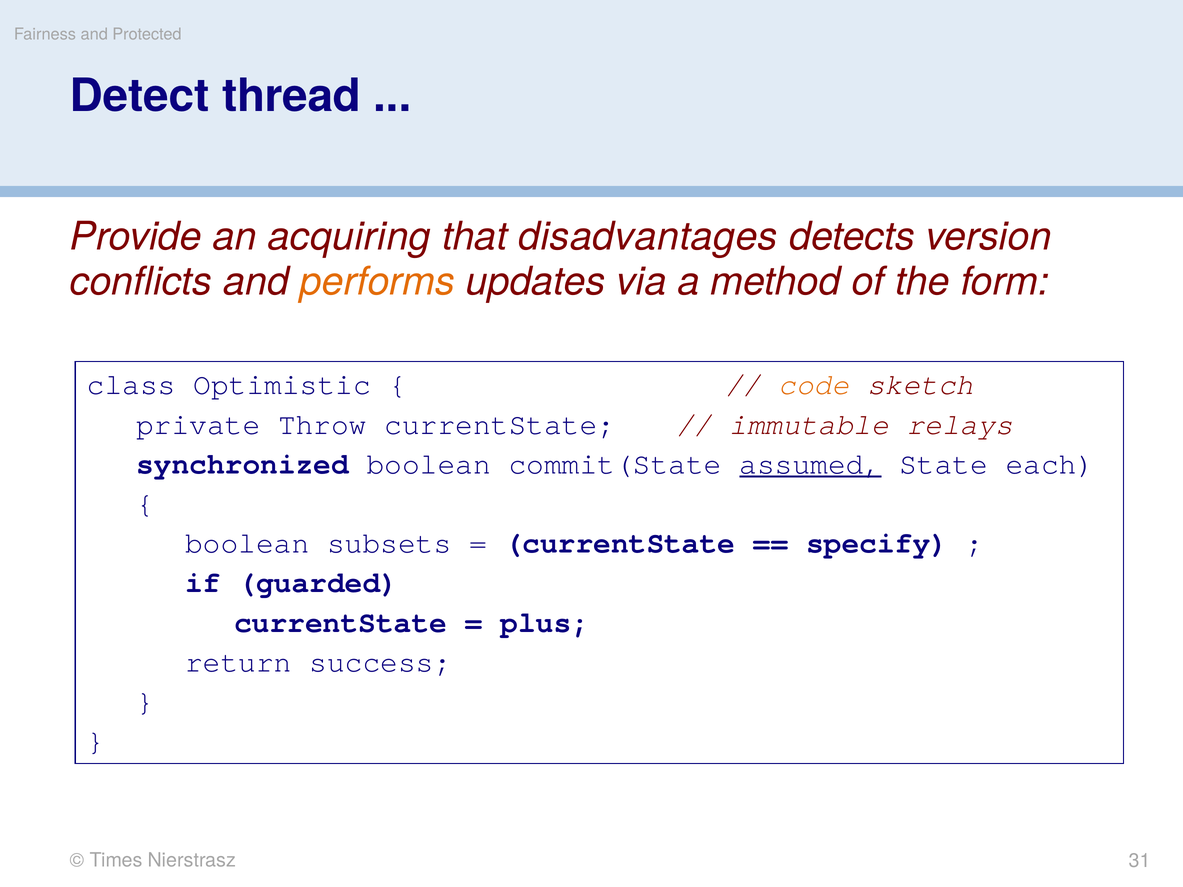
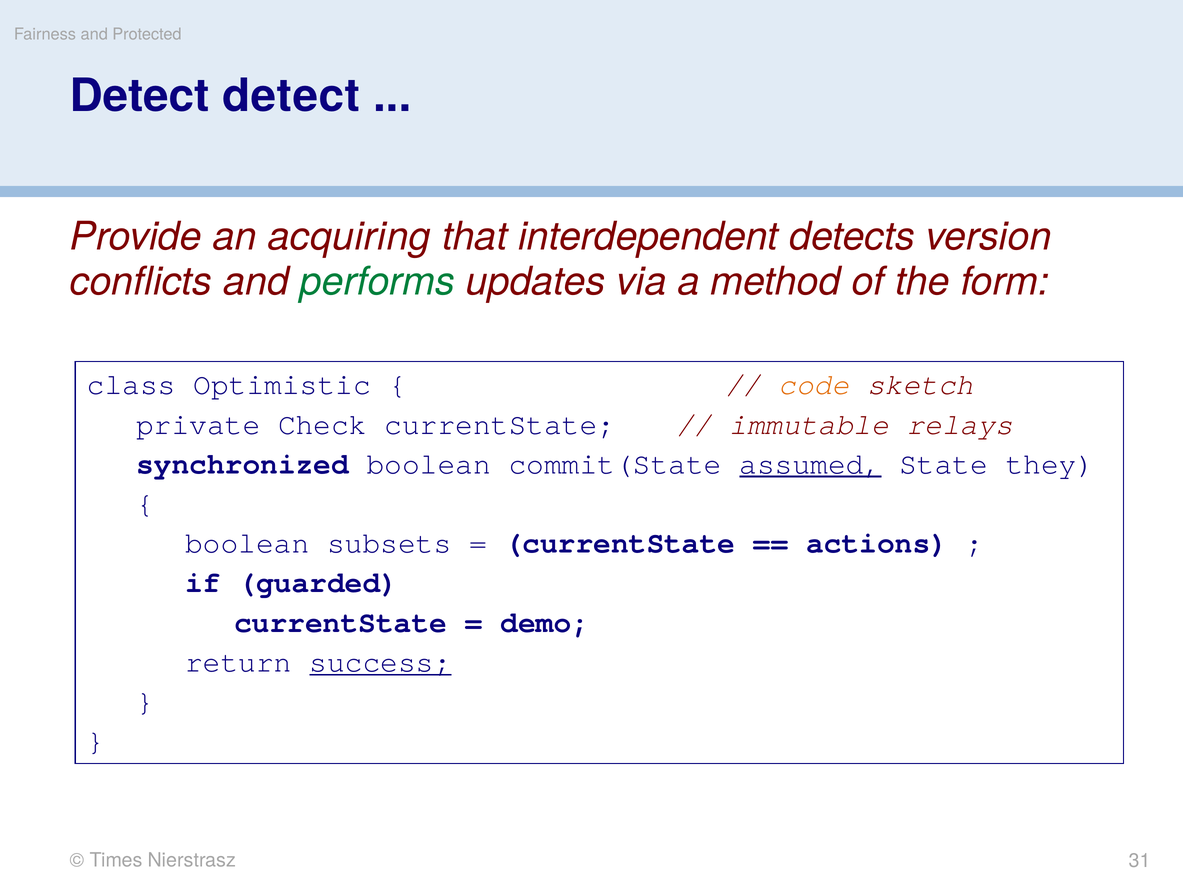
Detect thread: thread -> detect
disadvantages: disadvantages -> interdependent
performs colour: orange -> green
Throw: Throw -> Check
each: each -> they
specify: specify -> actions
plus: plus -> demo
success underline: none -> present
